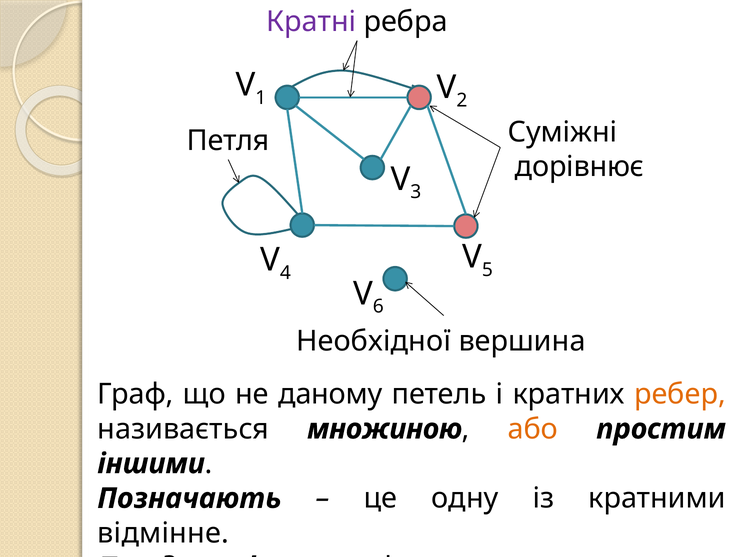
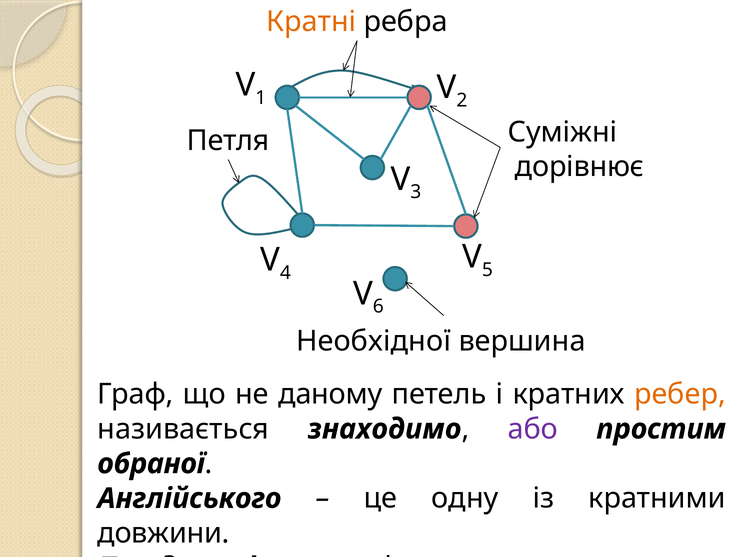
Кратні colour: purple -> orange
множиною: множиною -> знаходимо
або colour: orange -> purple
іншими: іншими -> обраної
Позначають: Позначають -> Англійського
відмінне: відмінне -> довжини
